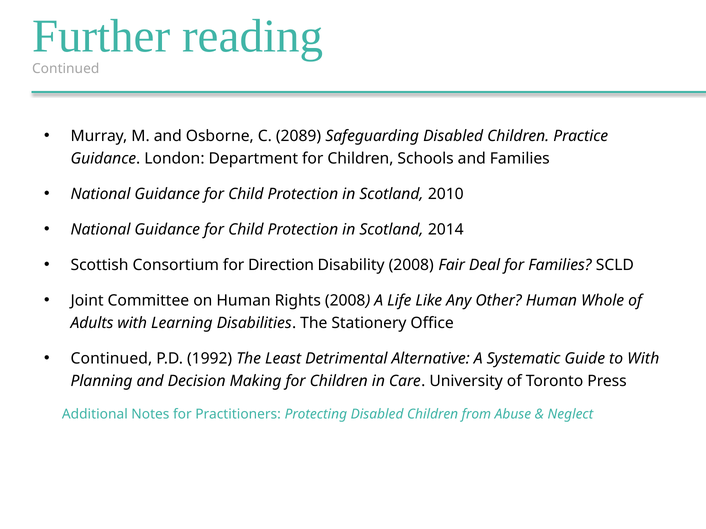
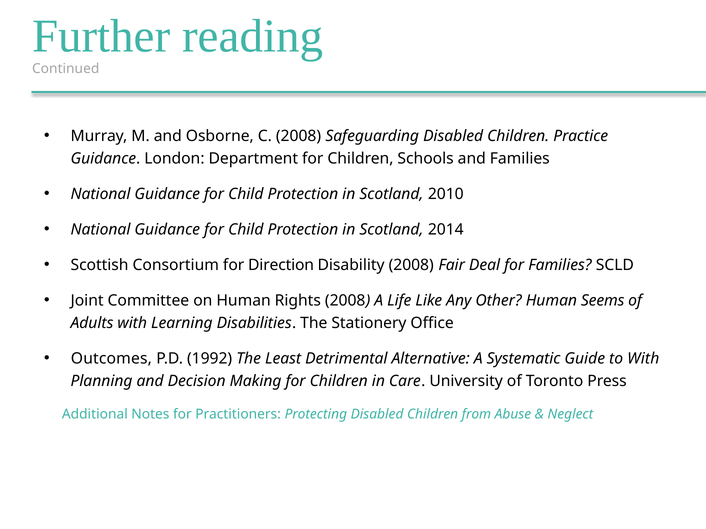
C 2089: 2089 -> 2008
Whole: Whole -> Seems
Continued at (111, 359): Continued -> Outcomes
